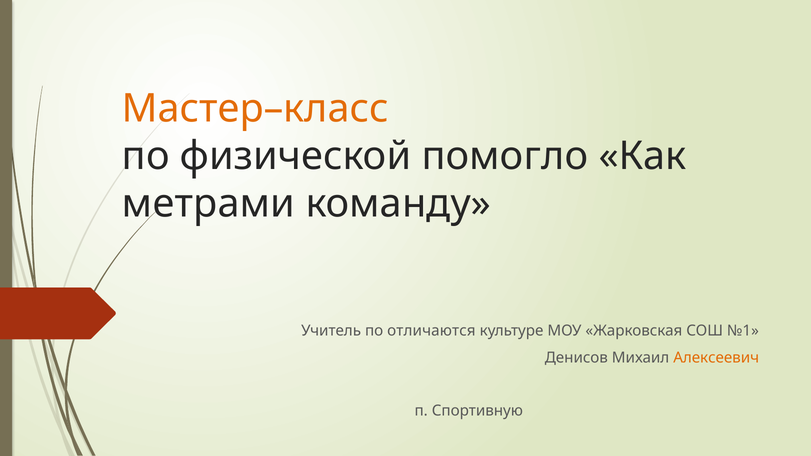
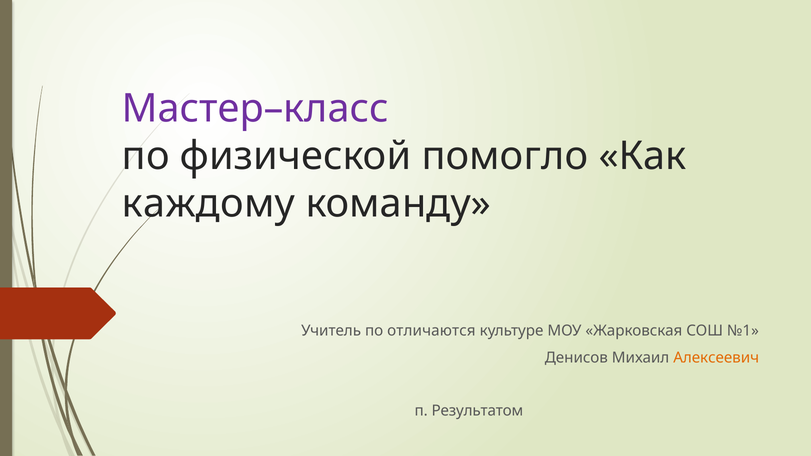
Мастер–класс colour: orange -> purple
метрами: метрами -> каждому
Спортивную: Спортивную -> Результатом
